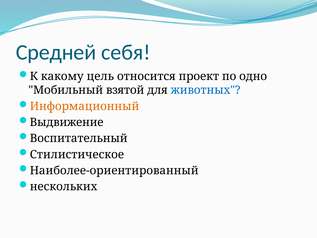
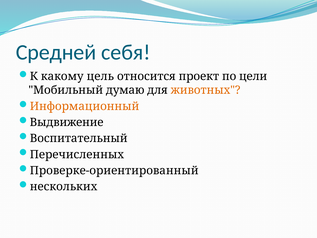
одно: одно -> цели
взятой: взятой -> думаю
животных colour: blue -> orange
Стилистическое: Стилистическое -> Перечисленных
Наиболее-ориентированный: Наиболее-ориентированный -> Проверке-ориентированный
